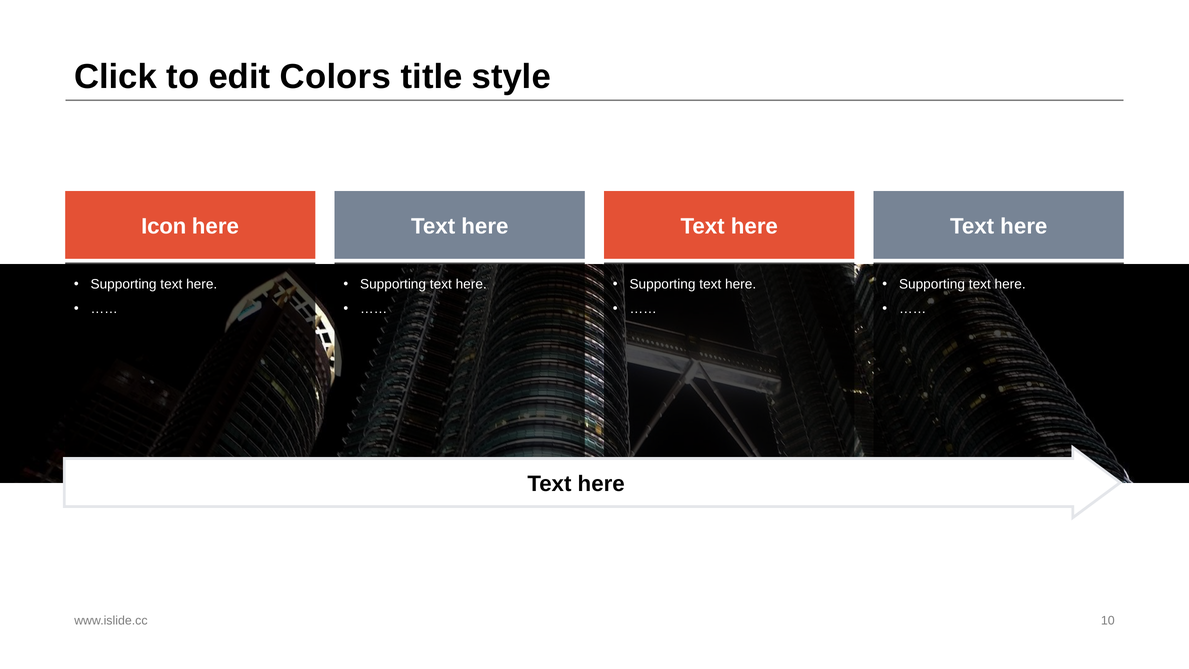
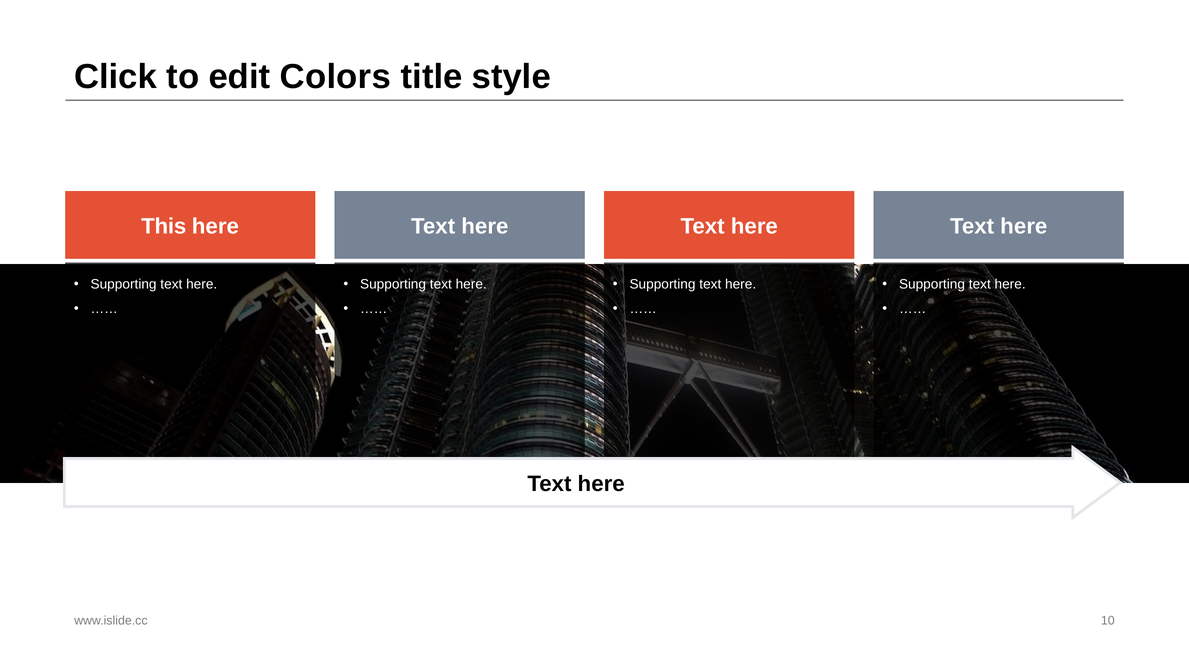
Icon: Icon -> This
